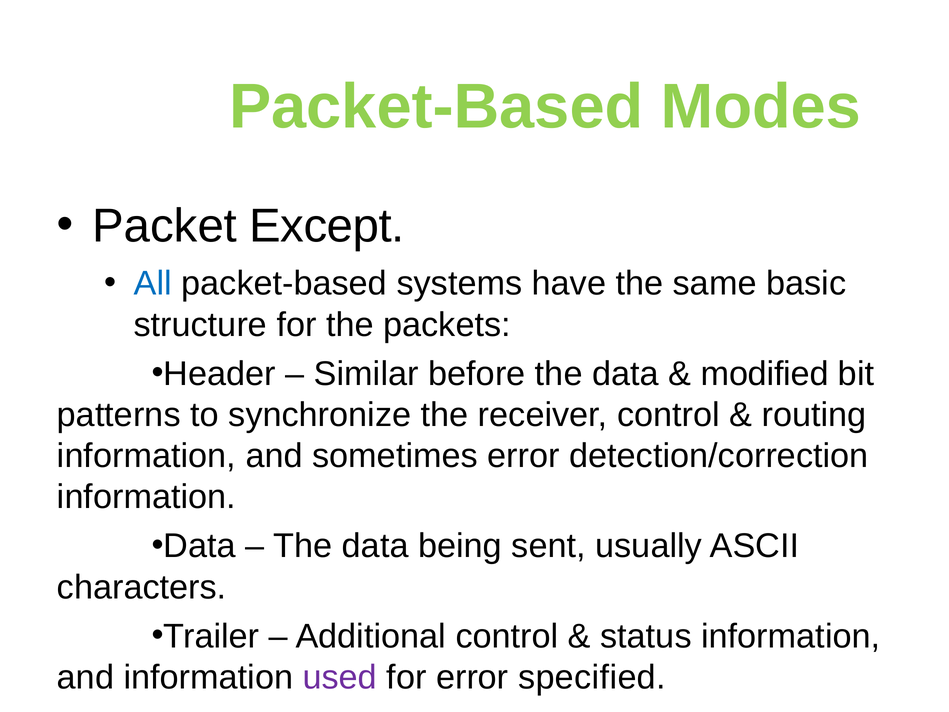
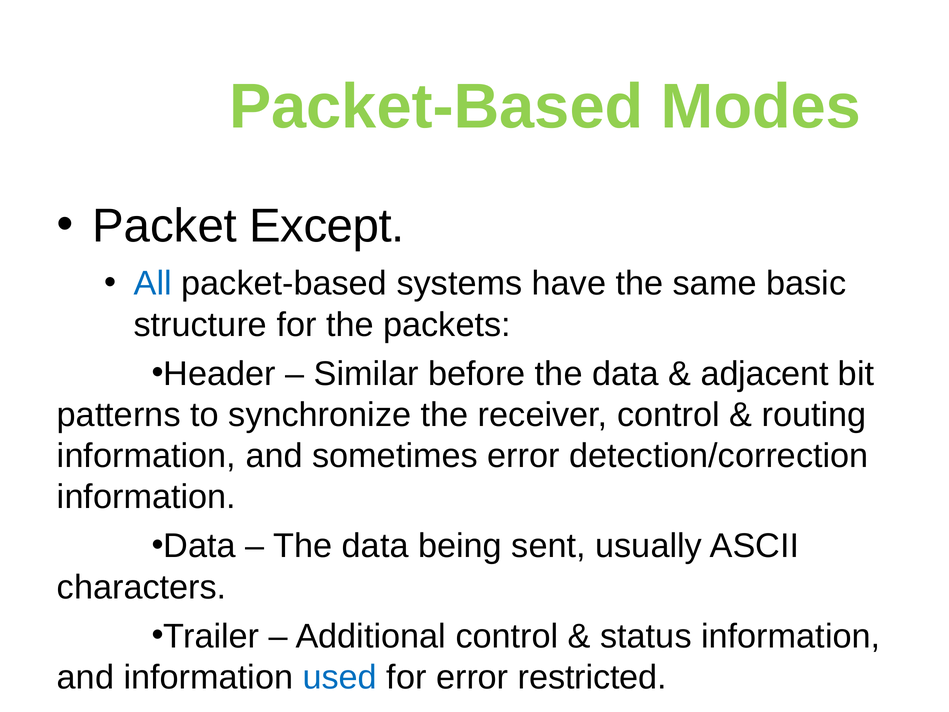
modified: modified -> adjacent
used colour: purple -> blue
specified: specified -> restricted
